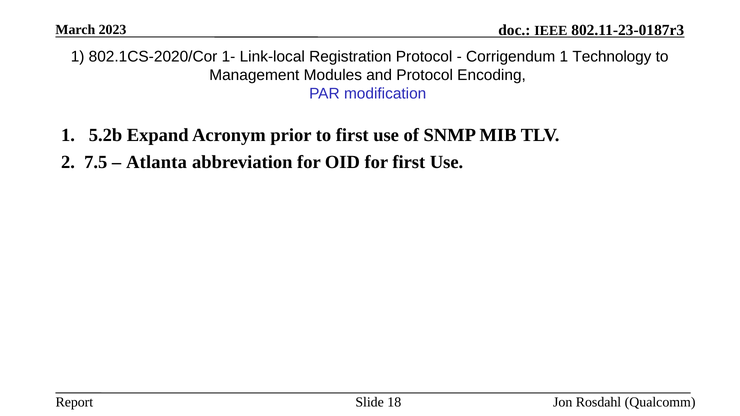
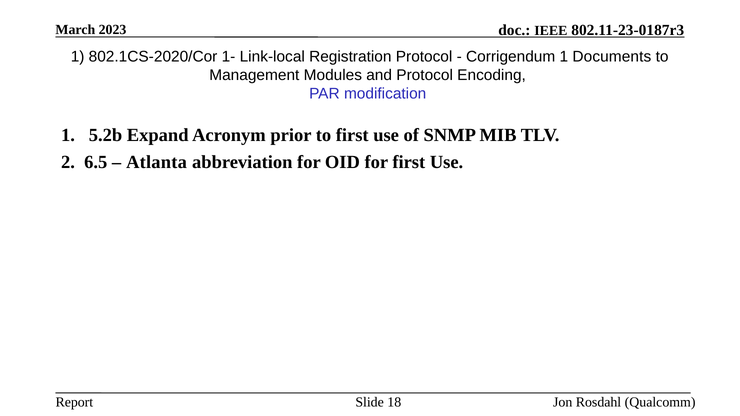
Technology: Technology -> Documents
7.5: 7.5 -> 6.5
